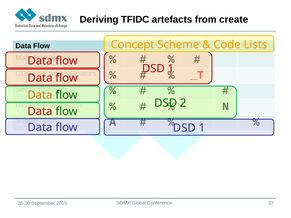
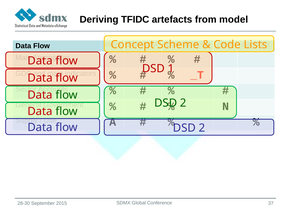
create: create -> model
Data at (40, 95) colour: orange -> red
1 at (202, 128): 1 -> 2
